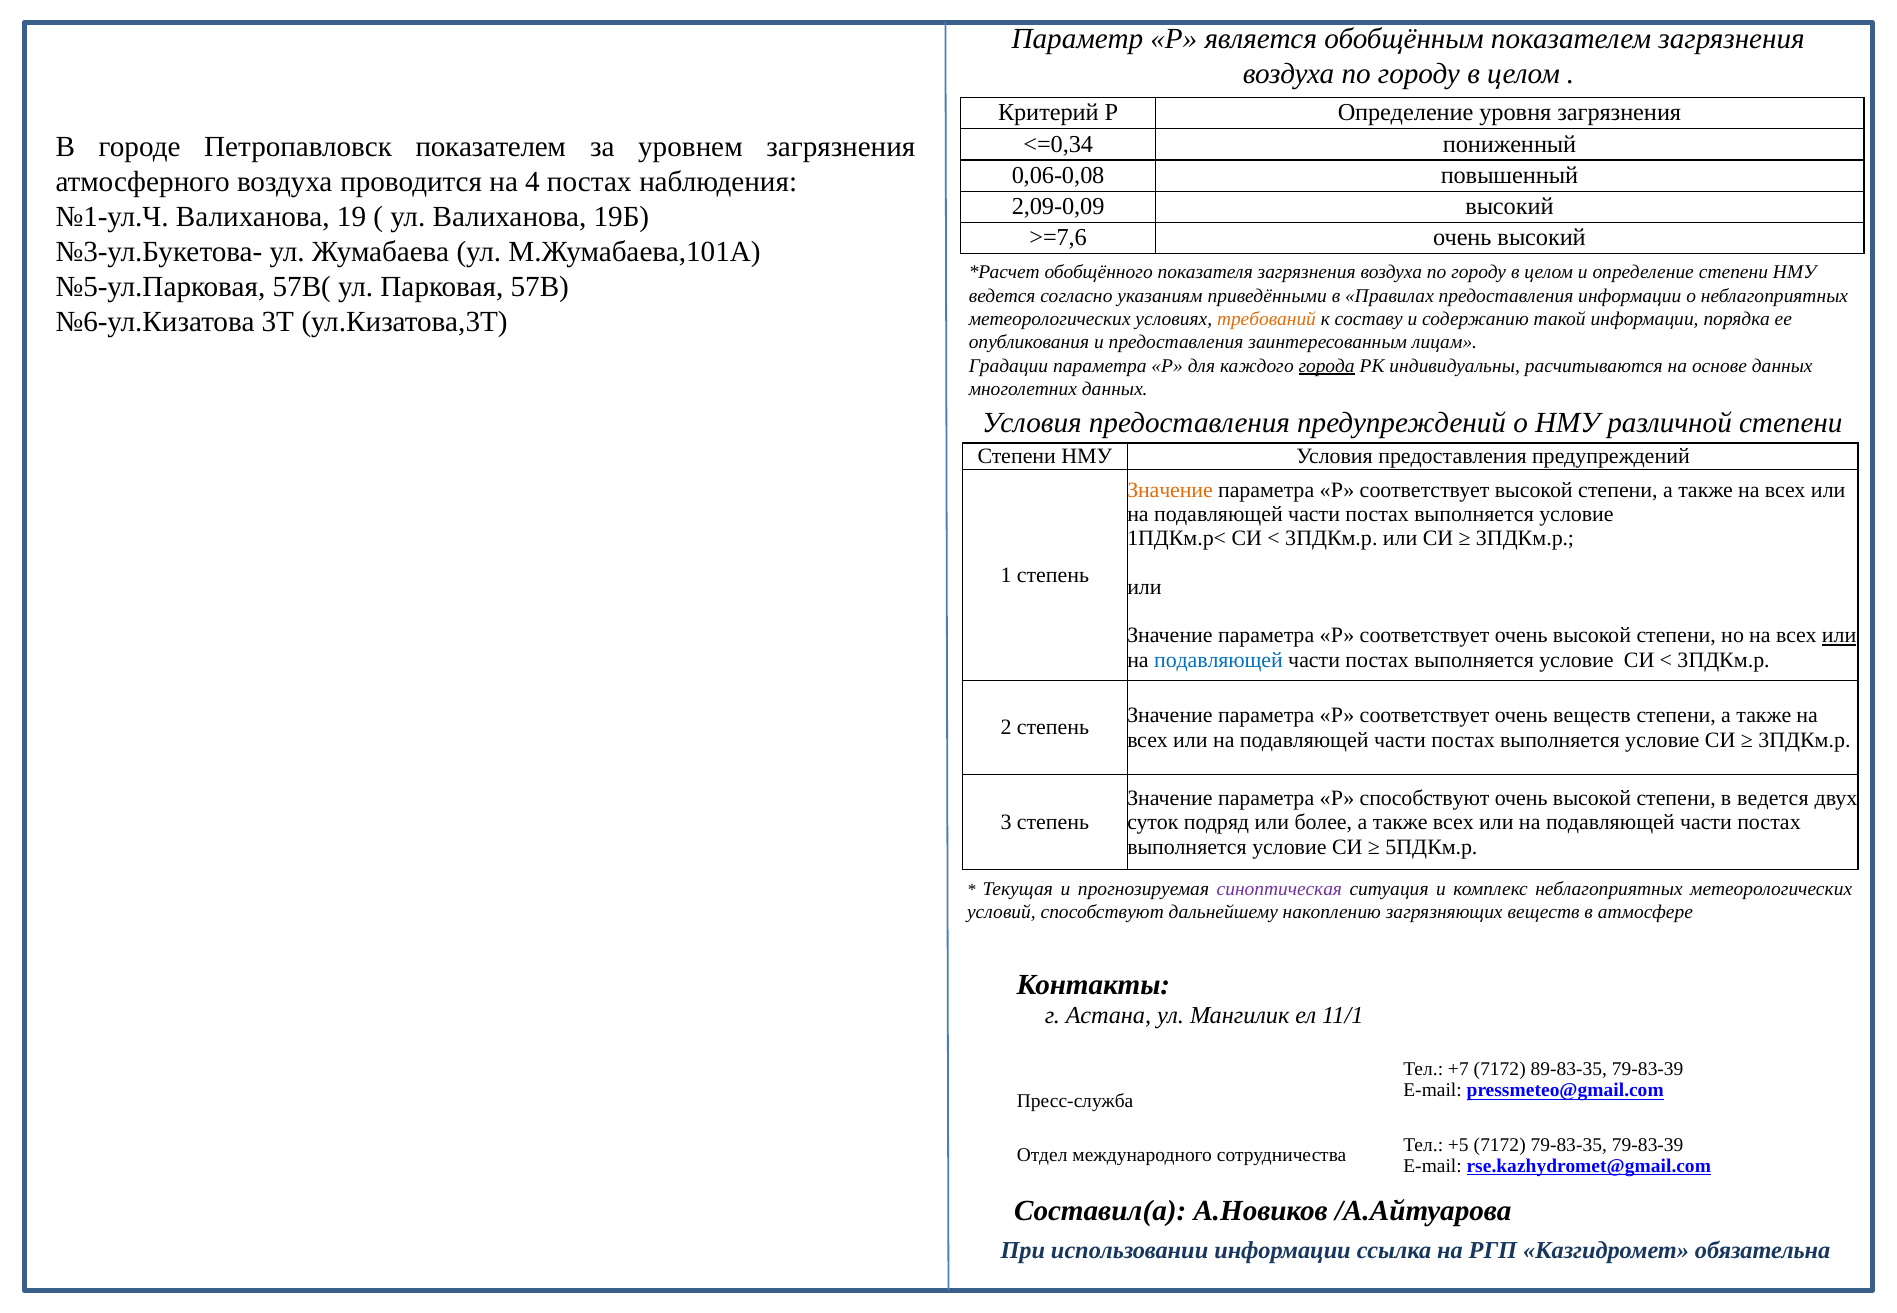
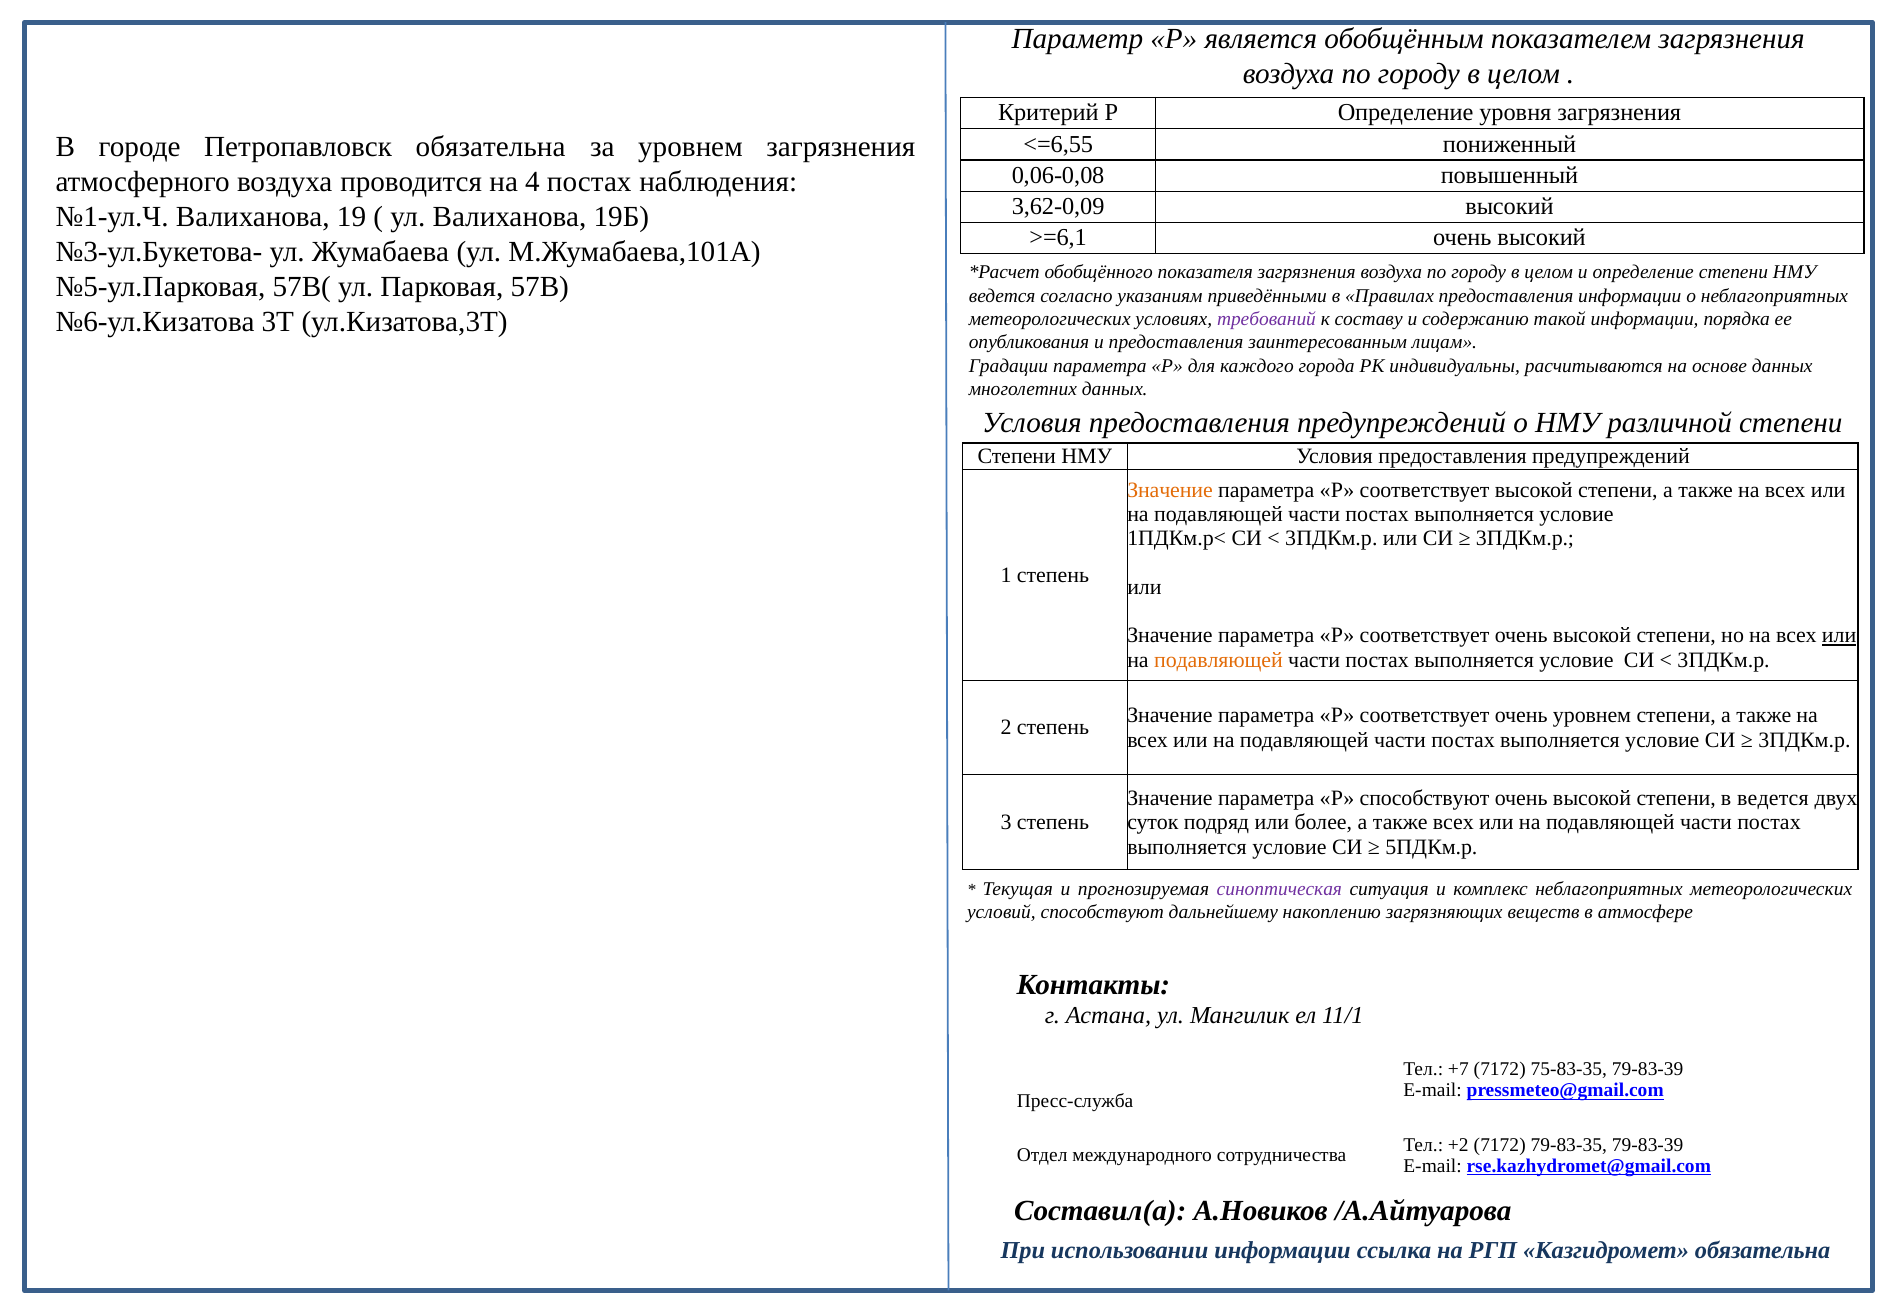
<=0,34: <=0,34 -> <=6,55
Петропавловск показателем: показателем -> обязательна
2,09-0,09: 2,09-0,09 -> 3,62-0,09
>=7,6: >=7,6 -> >=6,1
требований colour: orange -> purple
города underline: present -> none
подавляющей at (1218, 660) colour: blue -> orange
очень веществ: веществ -> уровнем
89-83-35: 89-83-35 -> 75-83-35
+5: +5 -> +2
